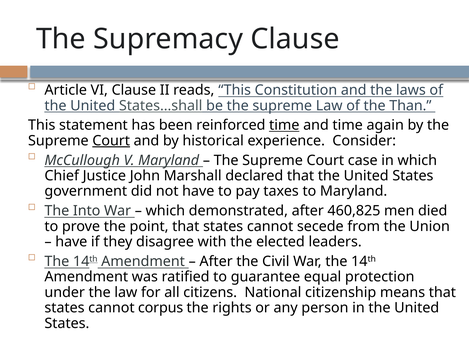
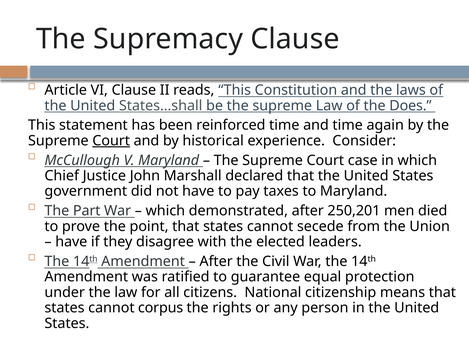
Than: Than -> Does
time at (284, 125) underline: present -> none
Into: Into -> Part
460,825: 460,825 -> 250,201
